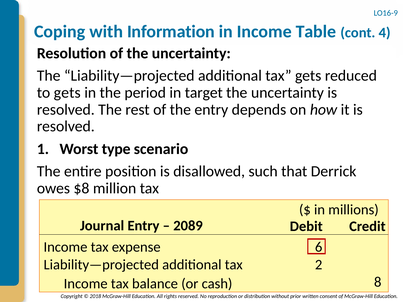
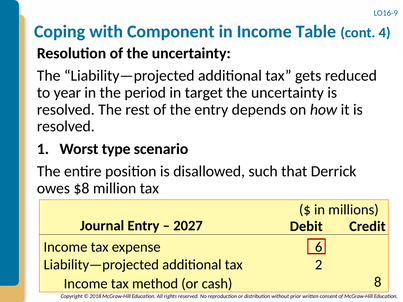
Information: Information -> Component
to gets: gets -> year
2089: 2089 -> 2027
balance: balance -> method
